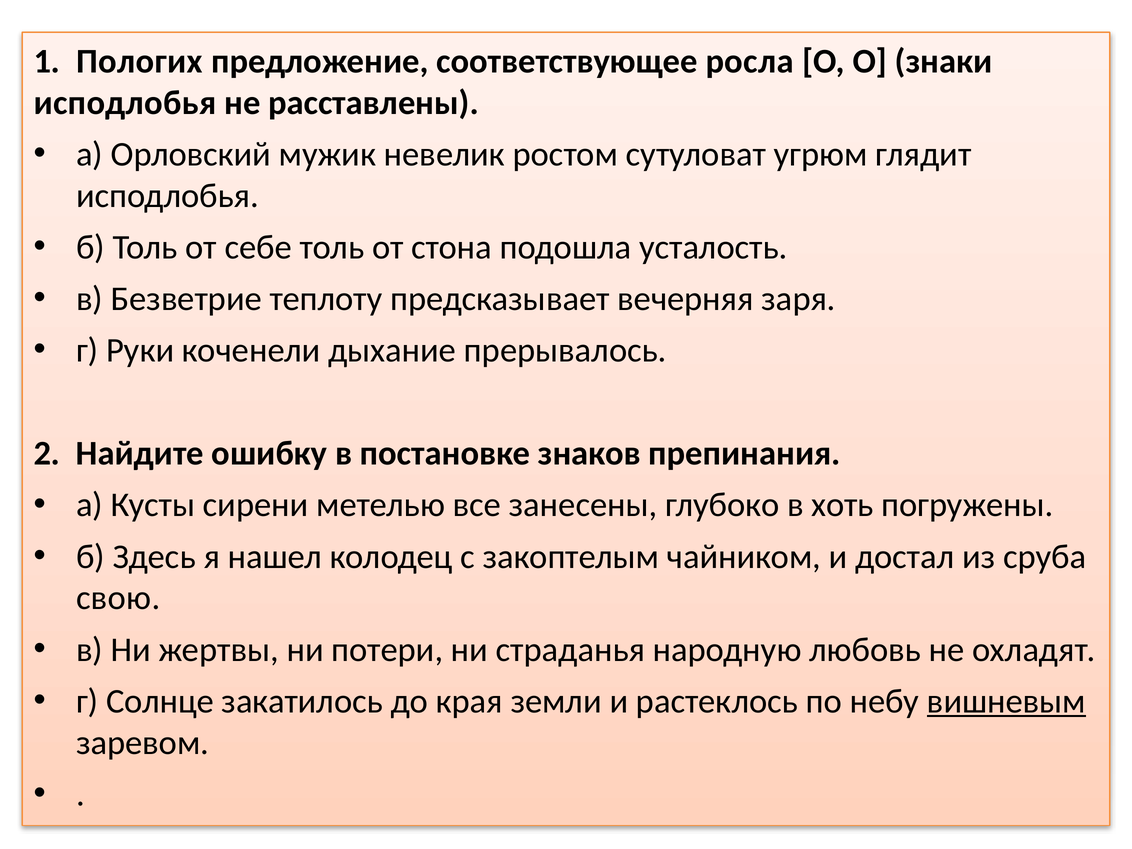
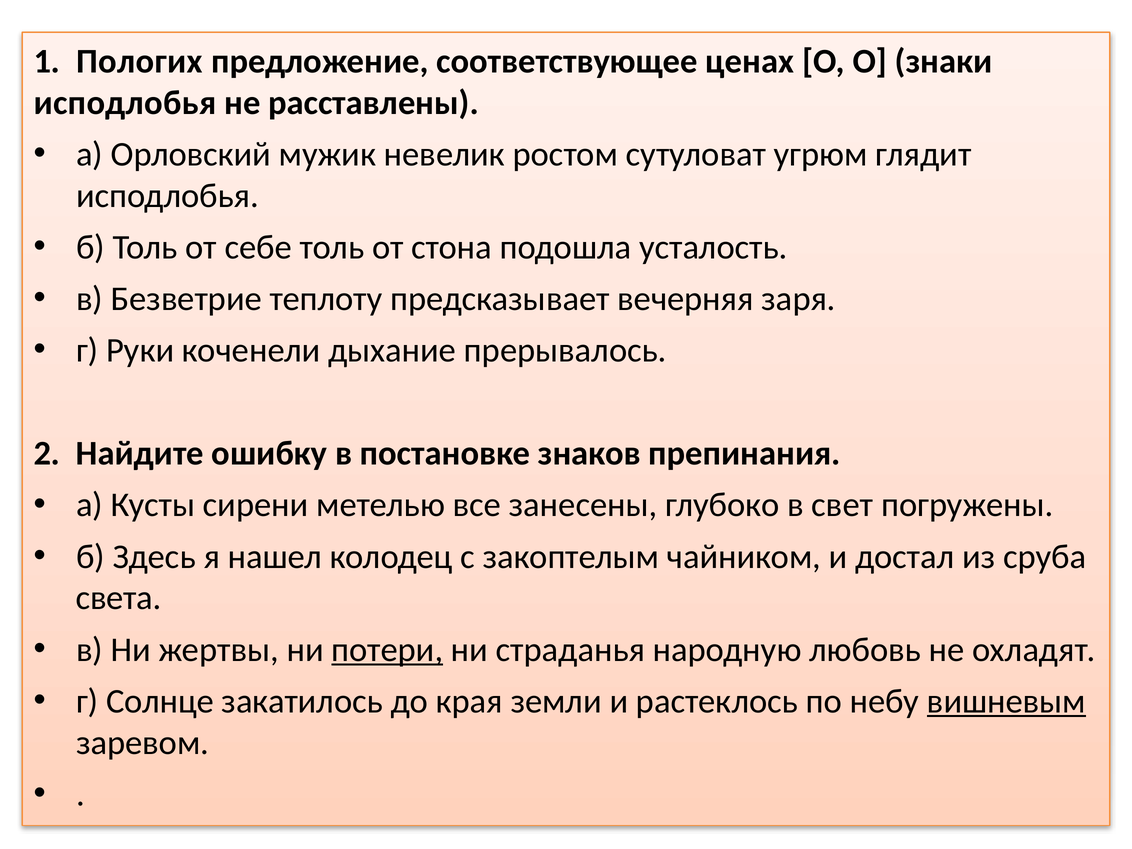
росла: росла -> ценах
хоть: хоть -> свет
свою: свою -> света
потери underline: none -> present
